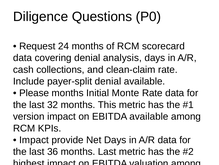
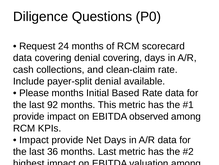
denial analysis: analysis -> covering
Monte: Monte -> Based
32: 32 -> 92
version at (29, 116): version -> provide
EBITDA available: available -> observed
